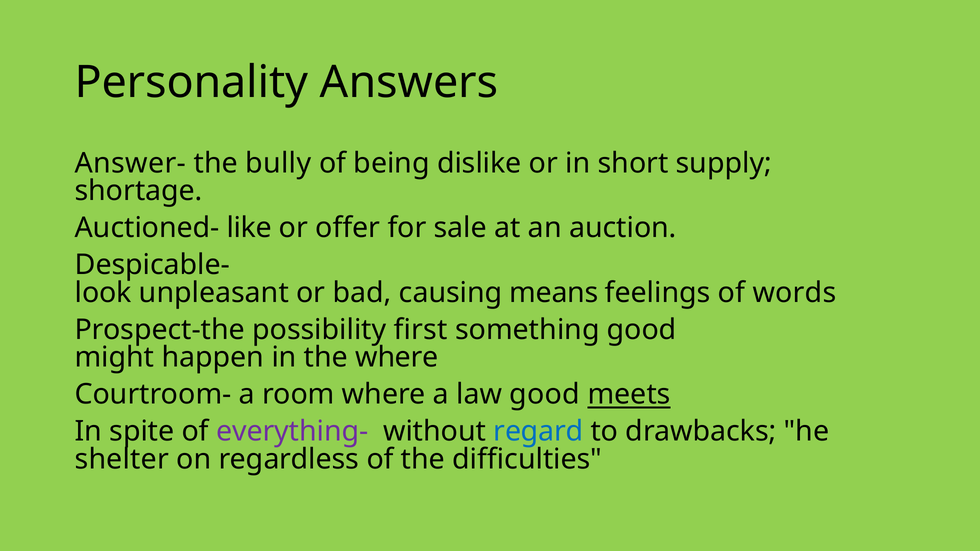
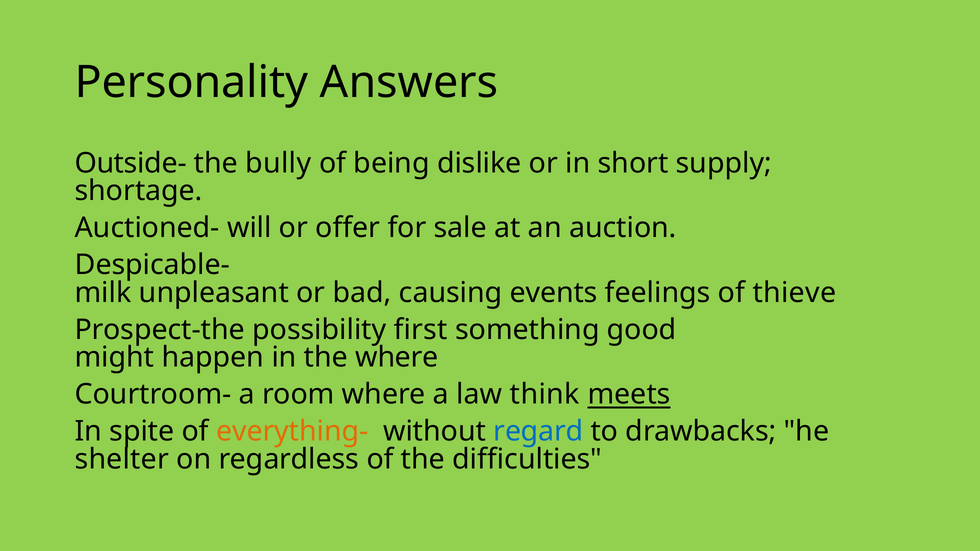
Answer-: Answer- -> Outside-
like: like -> will
look: look -> milk
means: means -> events
words: words -> thieve
law good: good -> think
everything- colour: purple -> orange
